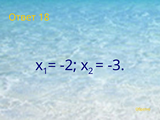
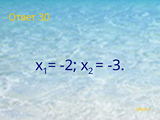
18: 18 -> 30
